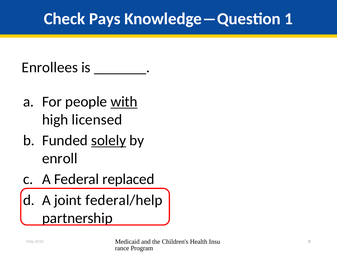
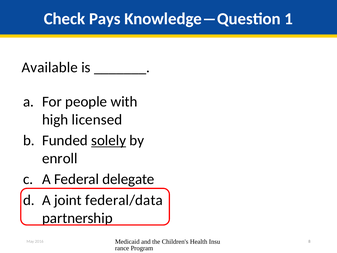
Enrollees: Enrollees -> Available
with underline: present -> none
replaced: replaced -> delegate
federal/help: federal/help -> federal/data
